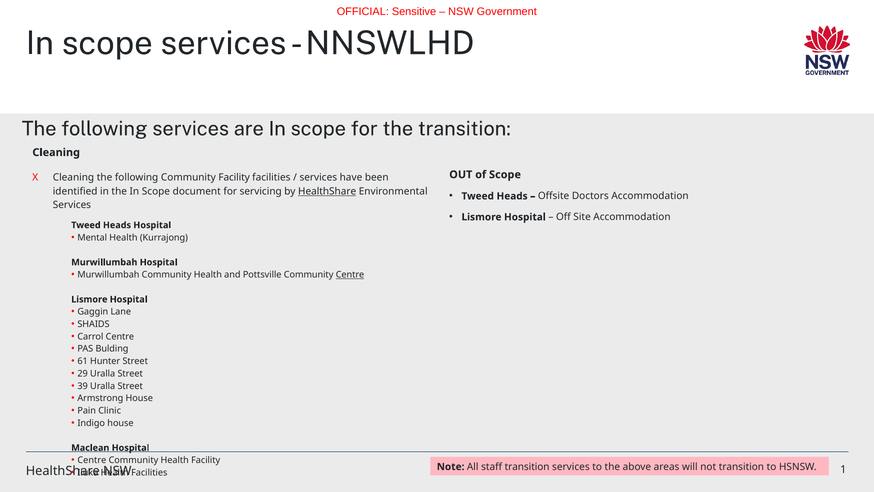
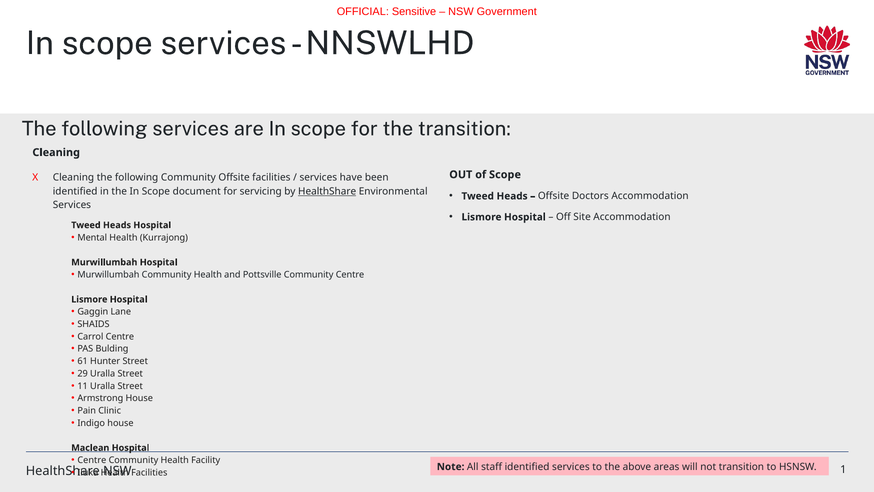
Community Facility: Facility -> Offsite
Centre at (350, 274) underline: present -> none
39: 39 -> 11
staff transition: transition -> identified
